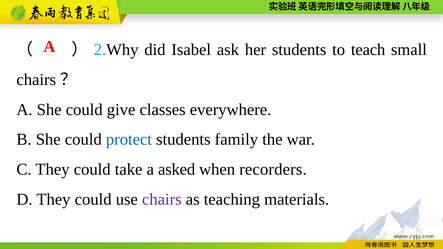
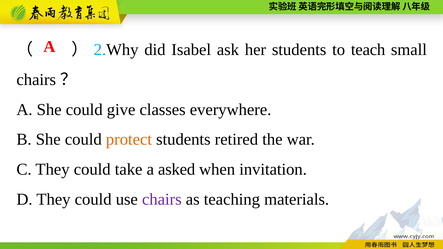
protect colour: blue -> orange
family: family -> retired
recorders: recorders -> invitation
